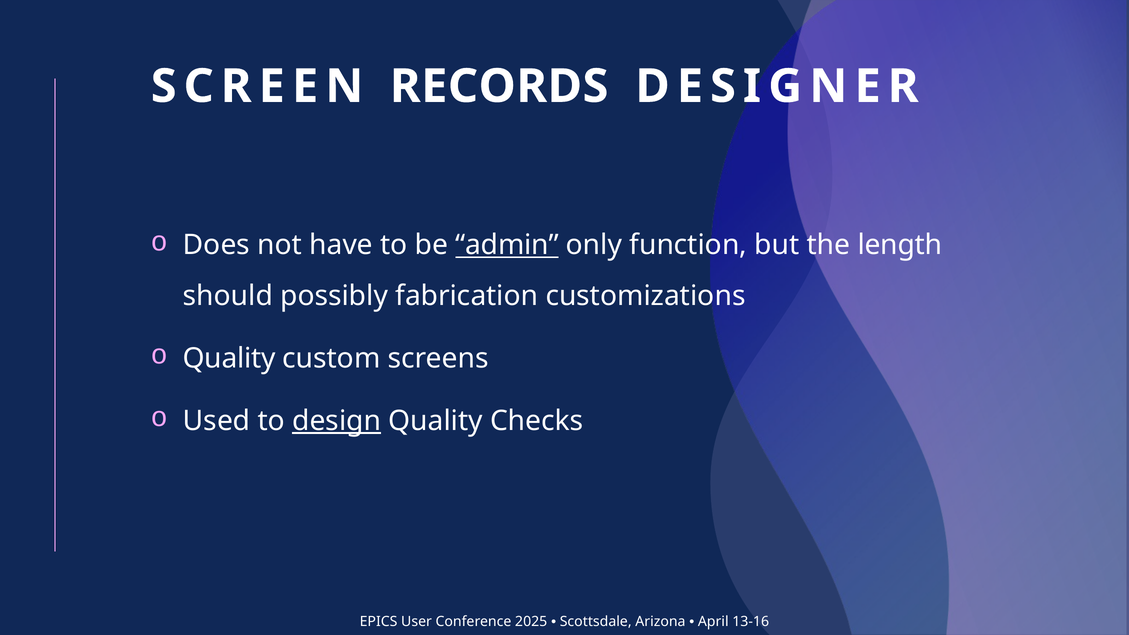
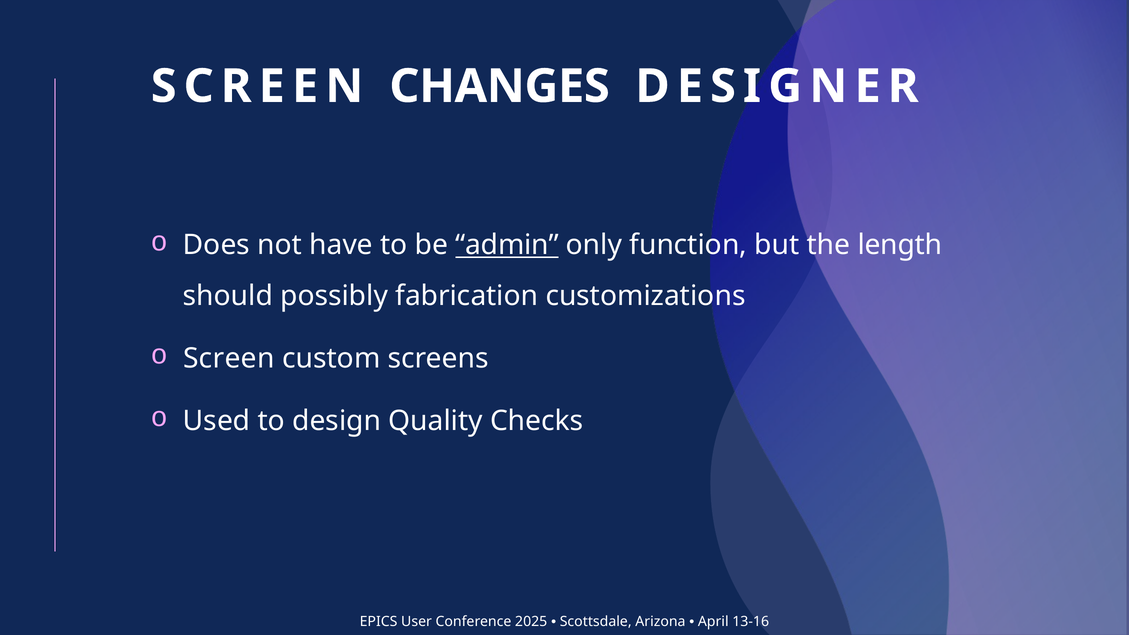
RECORDS: RECORDS -> CHANGES
Quality at (229, 358): Quality -> Screen
design underline: present -> none
